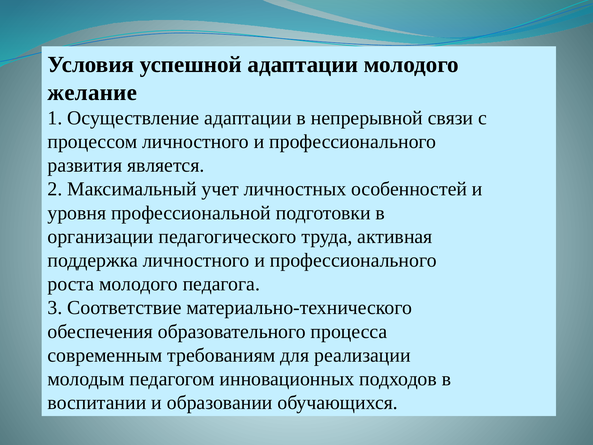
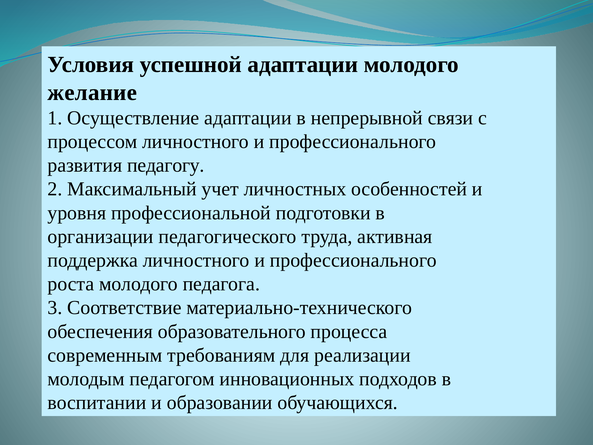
является: является -> педагогу
